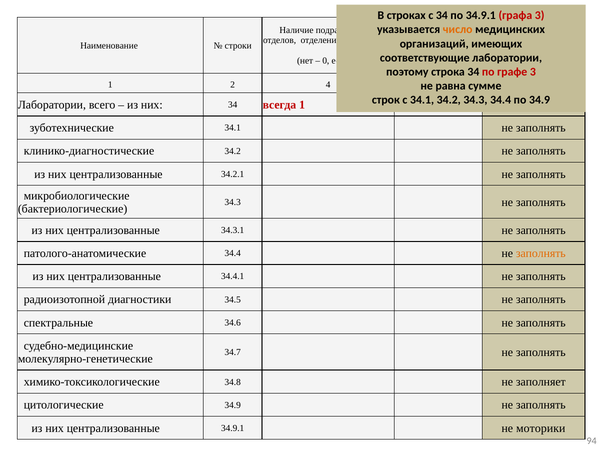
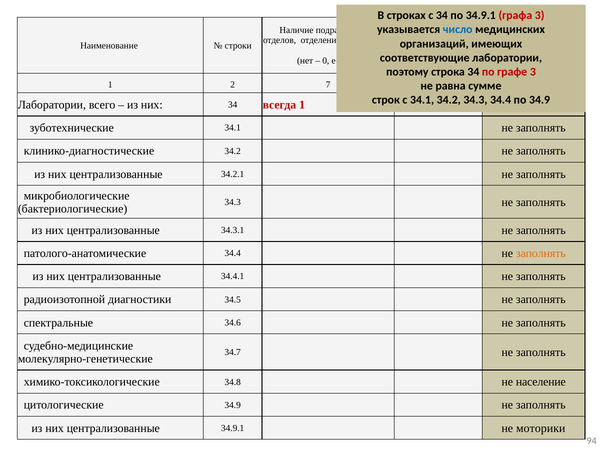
число at (458, 30) colour: orange -> blue
2 4: 4 -> 7
заполняет: заполняет -> население
